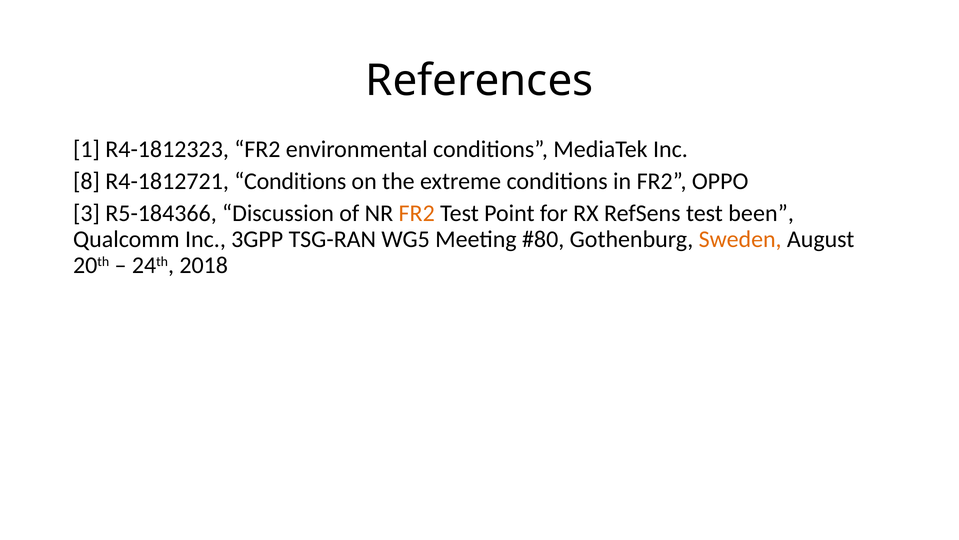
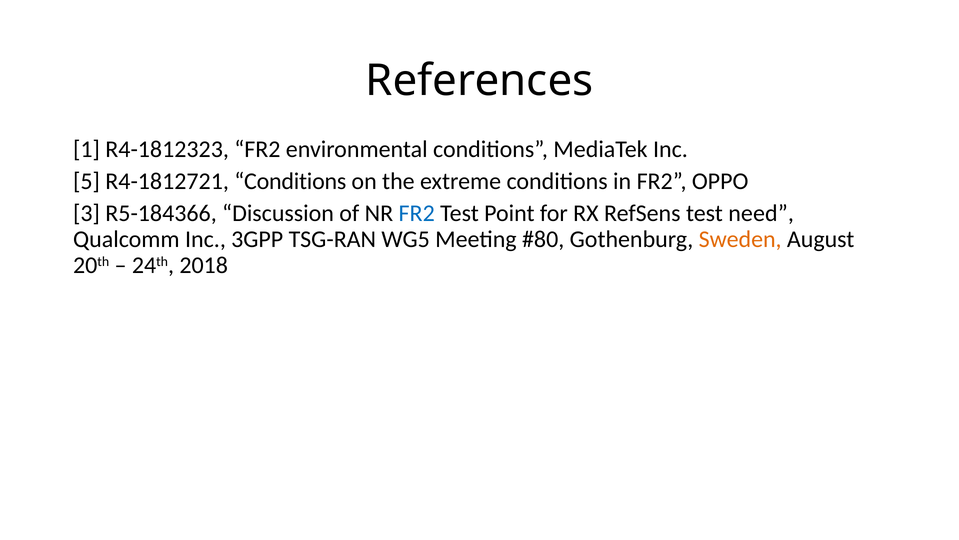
8: 8 -> 5
FR2 at (417, 213) colour: orange -> blue
been: been -> need
